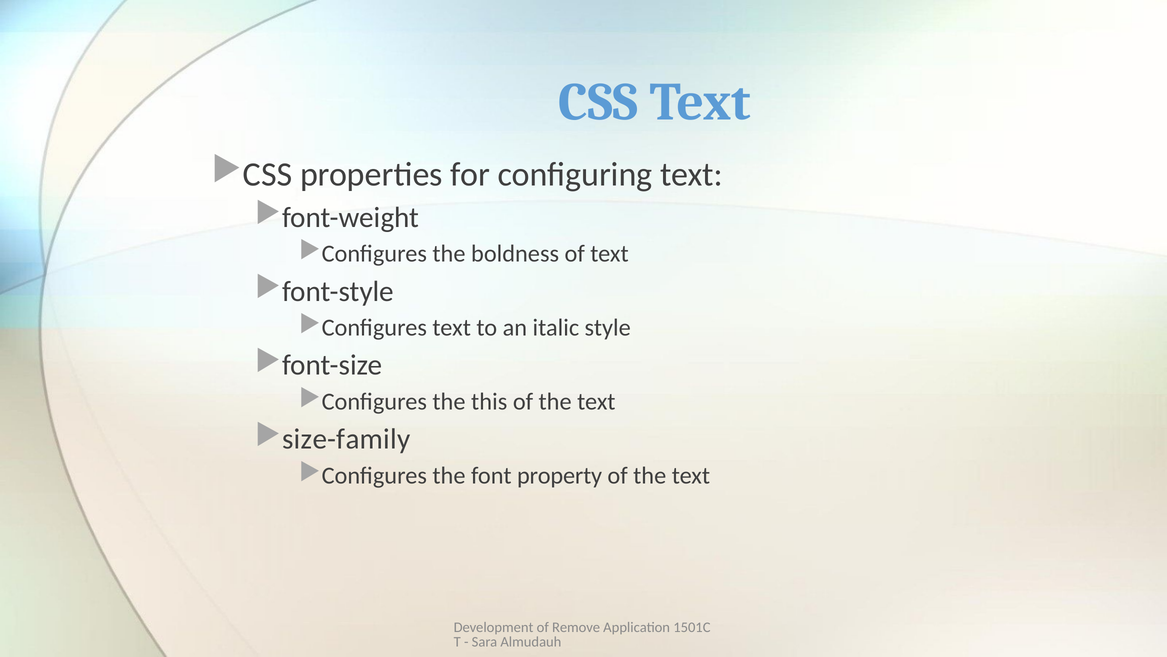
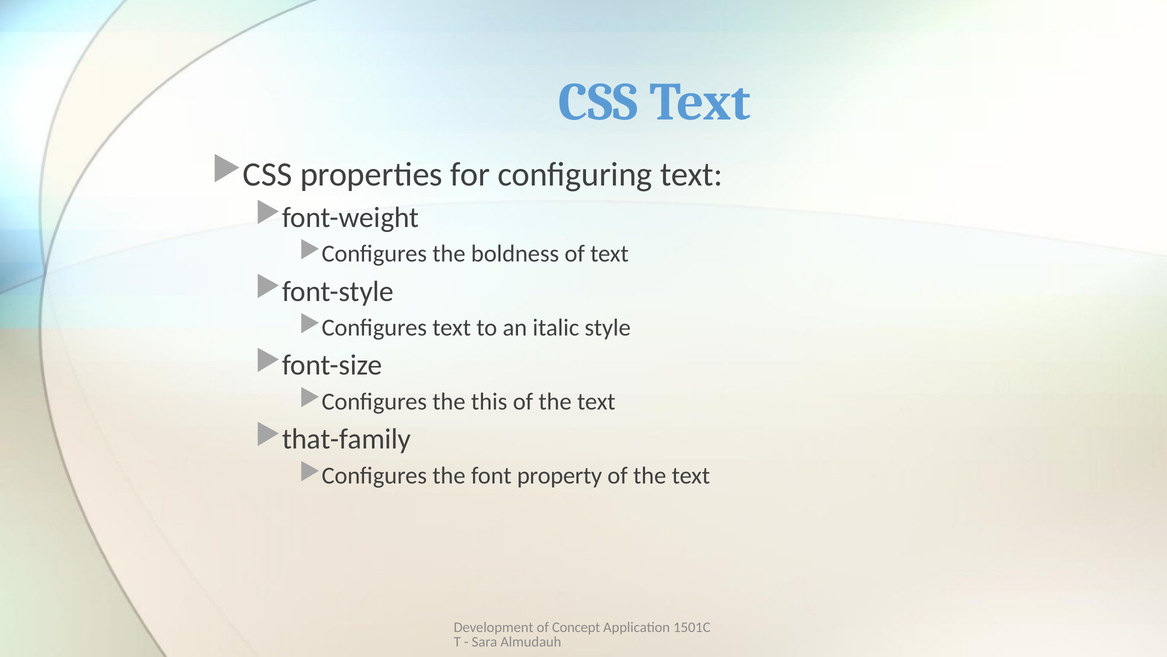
size-family: size-family -> that-family
Remove: Remove -> Concept
